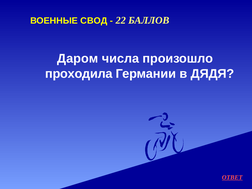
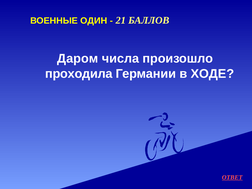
СВОД: СВОД -> ОДИН
22: 22 -> 21
ДЯДЯ: ДЯДЯ -> ХОДЕ
